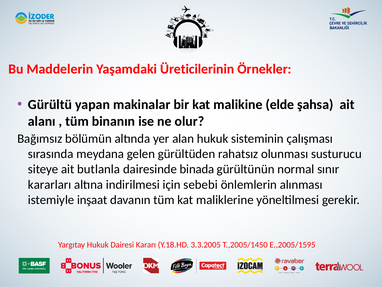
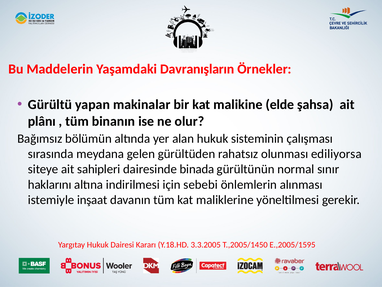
Üreticilerinin: Üreticilerinin -> Davranışların
alanı: alanı -> plânı
susturucu: susturucu -> ediliyorsa
butlanla: butlanla -> sahipleri
kararları: kararları -> haklarını
